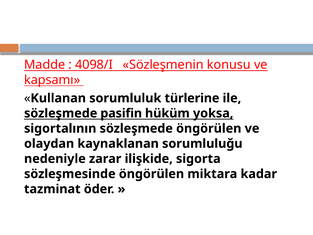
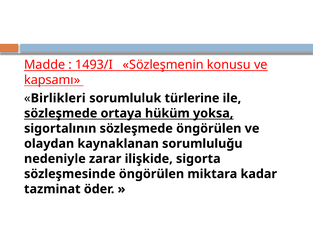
4098/I: 4098/I -> 1493/I
Kullanan: Kullanan -> Birlikleri
pasifin: pasifin -> ortaya
